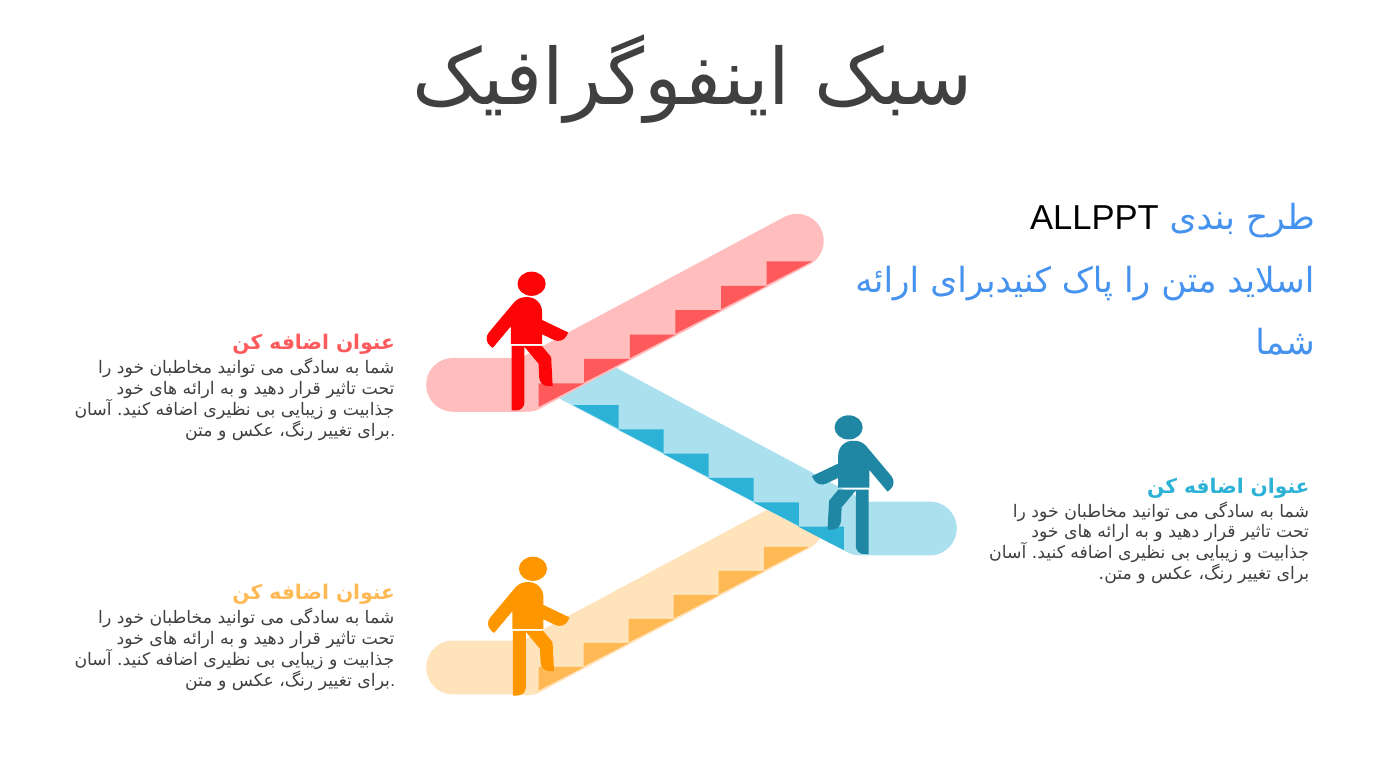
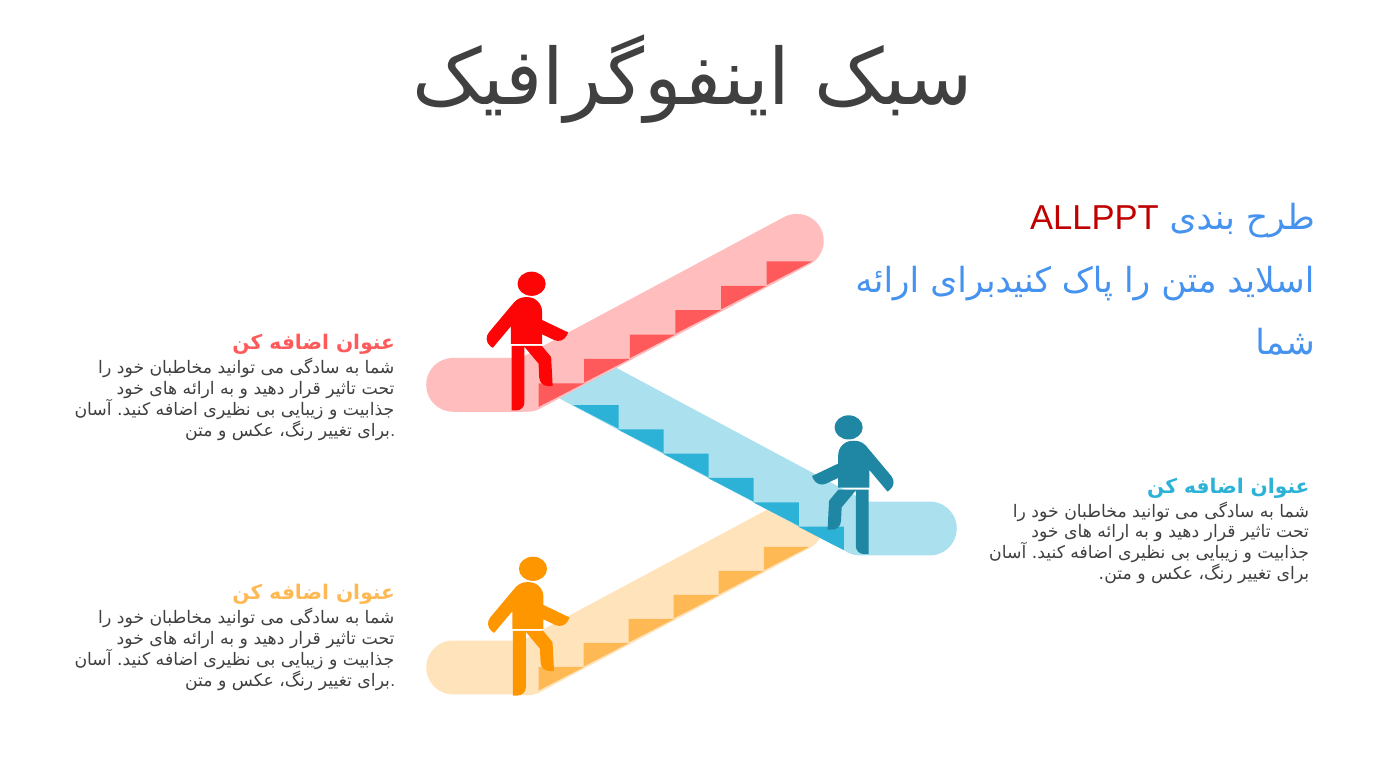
ALLPPT colour: black -> red
